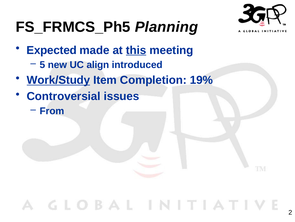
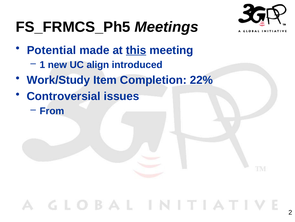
Planning: Planning -> Meetings
Expected: Expected -> Potential
5: 5 -> 1
Work/Study underline: present -> none
19%: 19% -> 22%
